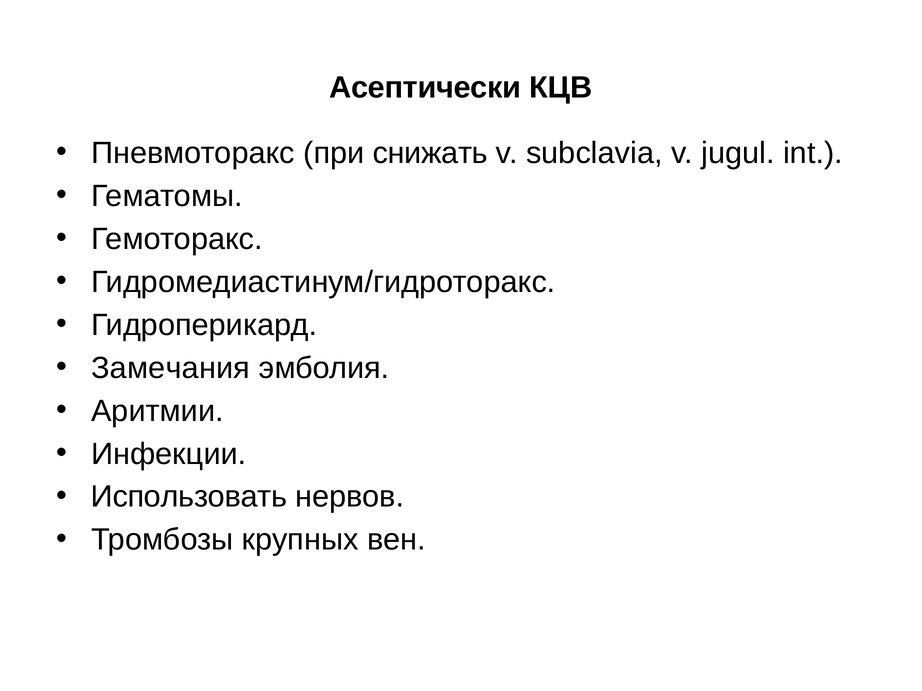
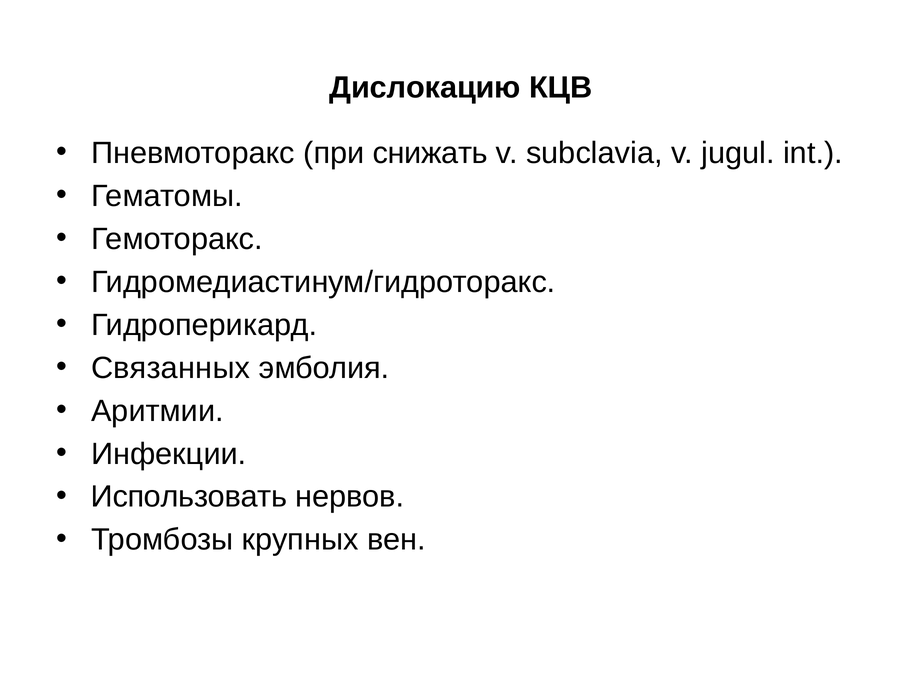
Асептически: Асептически -> Дислокацию
Замечания: Замечания -> Связанных
